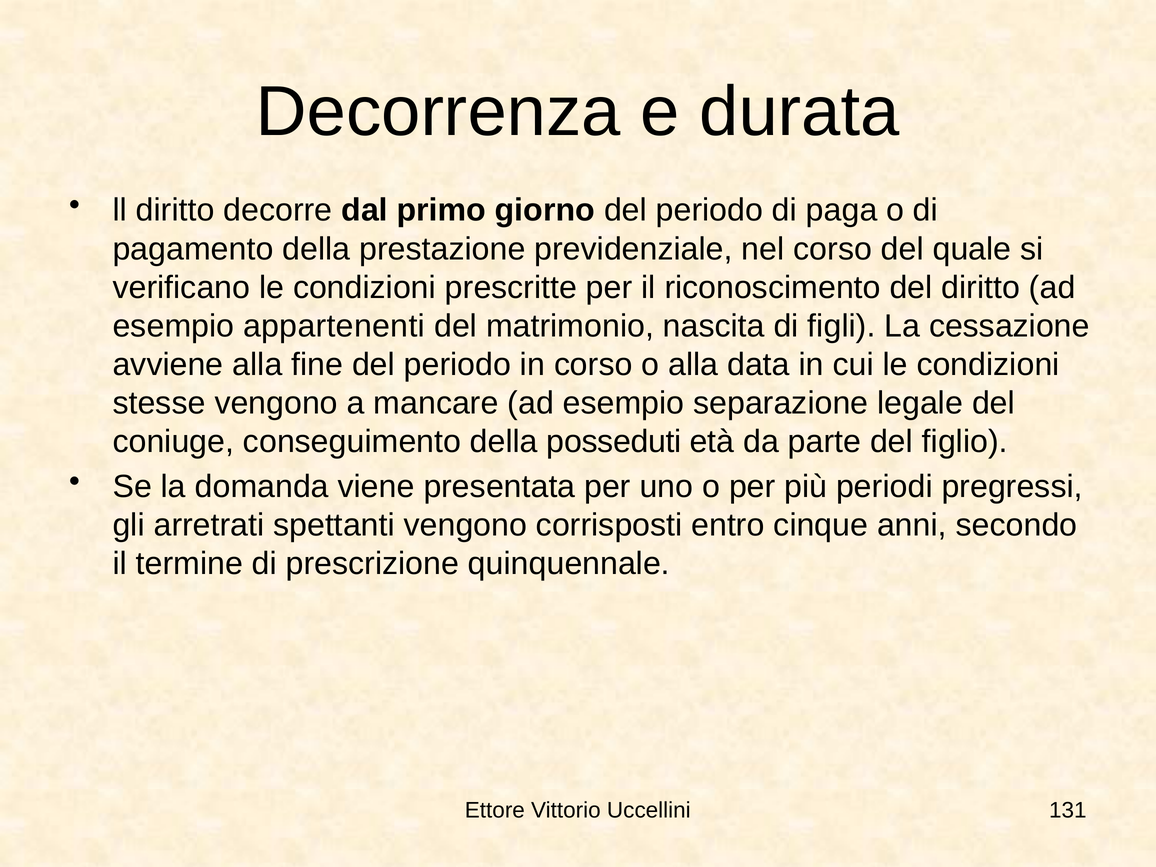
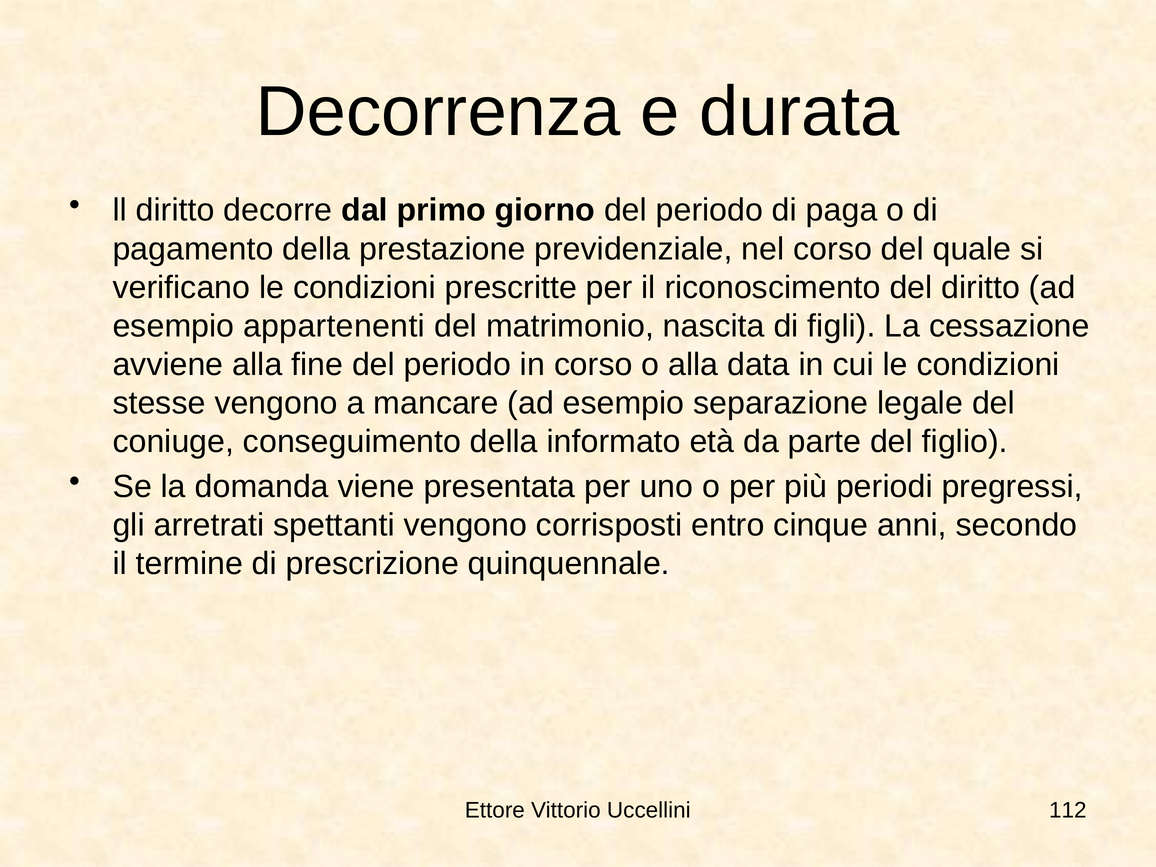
posseduti: posseduti -> informato
131: 131 -> 112
